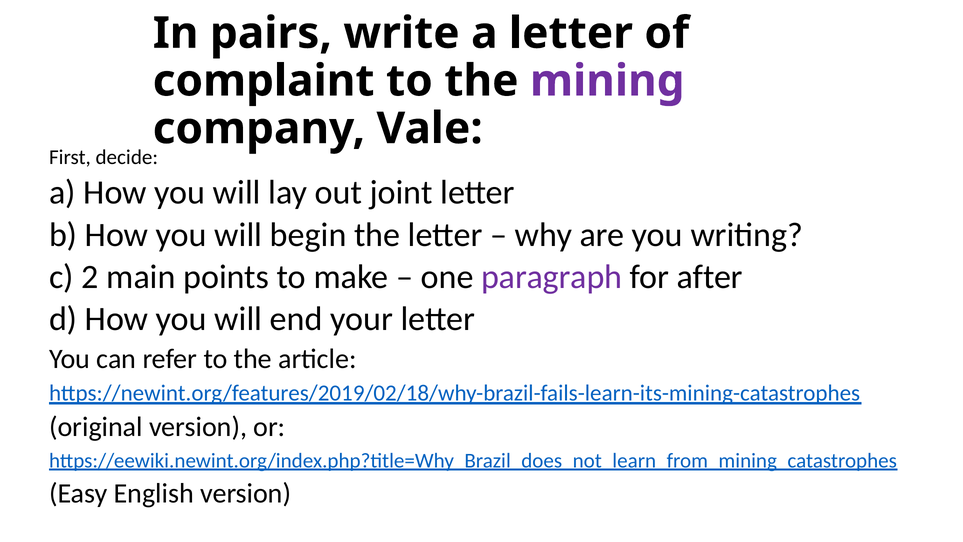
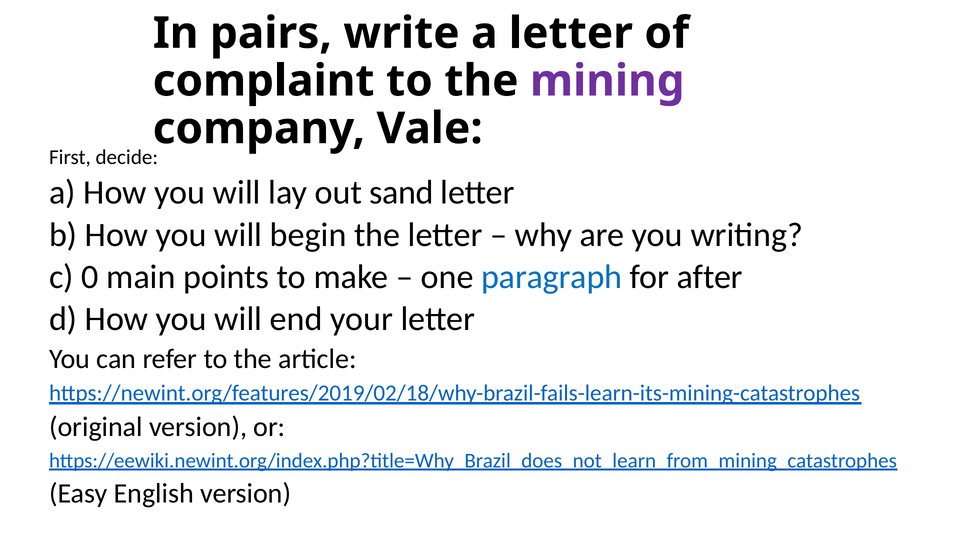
joint: joint -> sand
2: 2 -> 0
paragraph colour: purple -> blue
